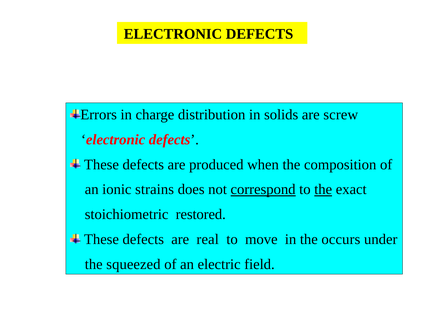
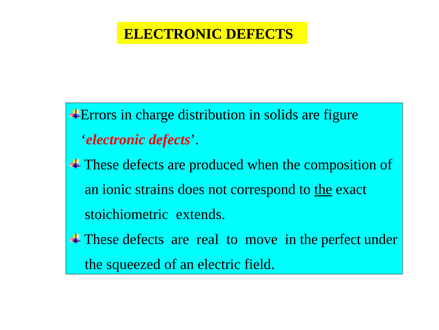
screw: screw -> figure
correspond underline: present -> none
restored: restored -> extends
occurs: occurs -> perfect
